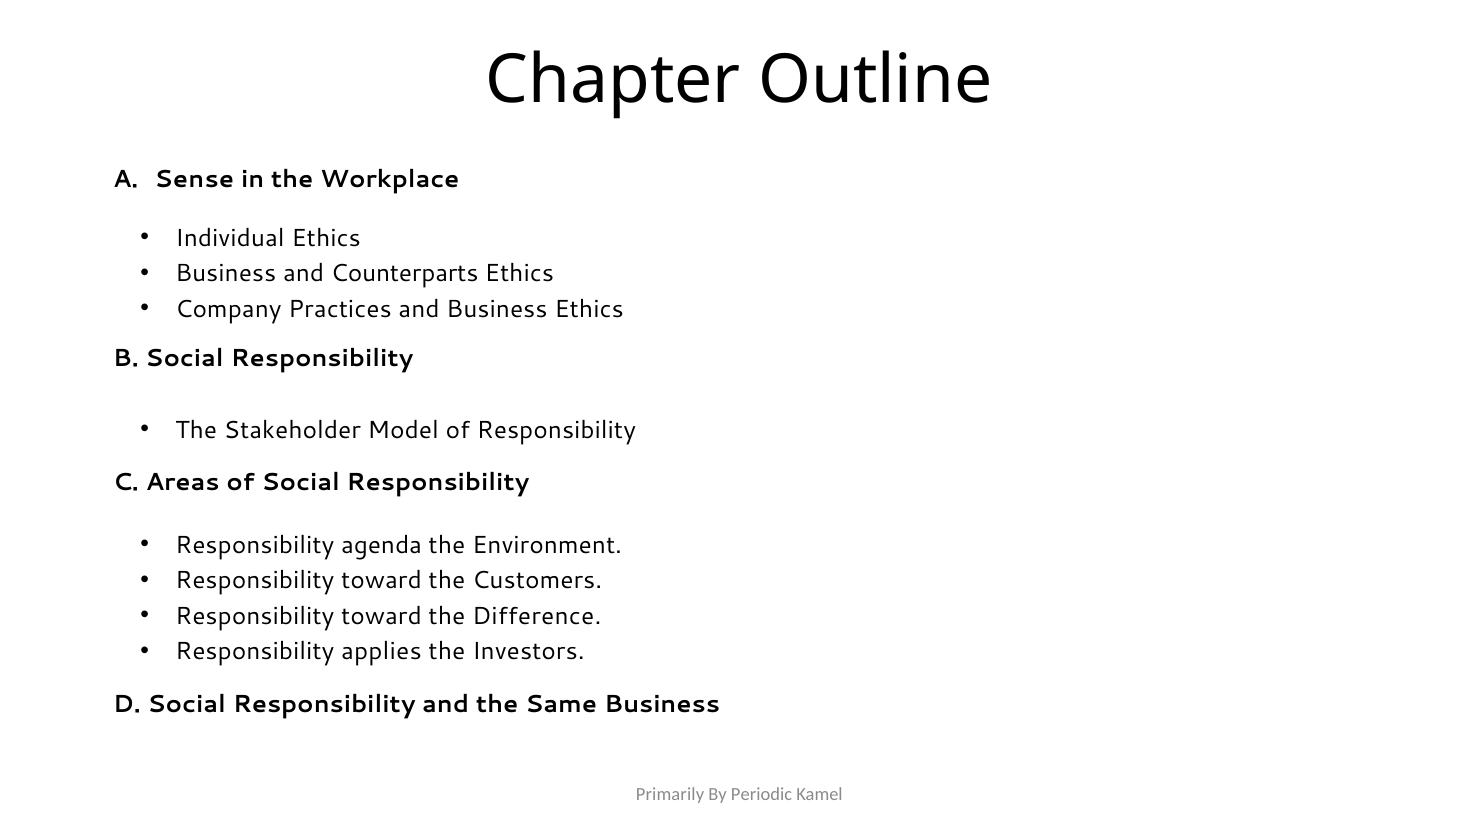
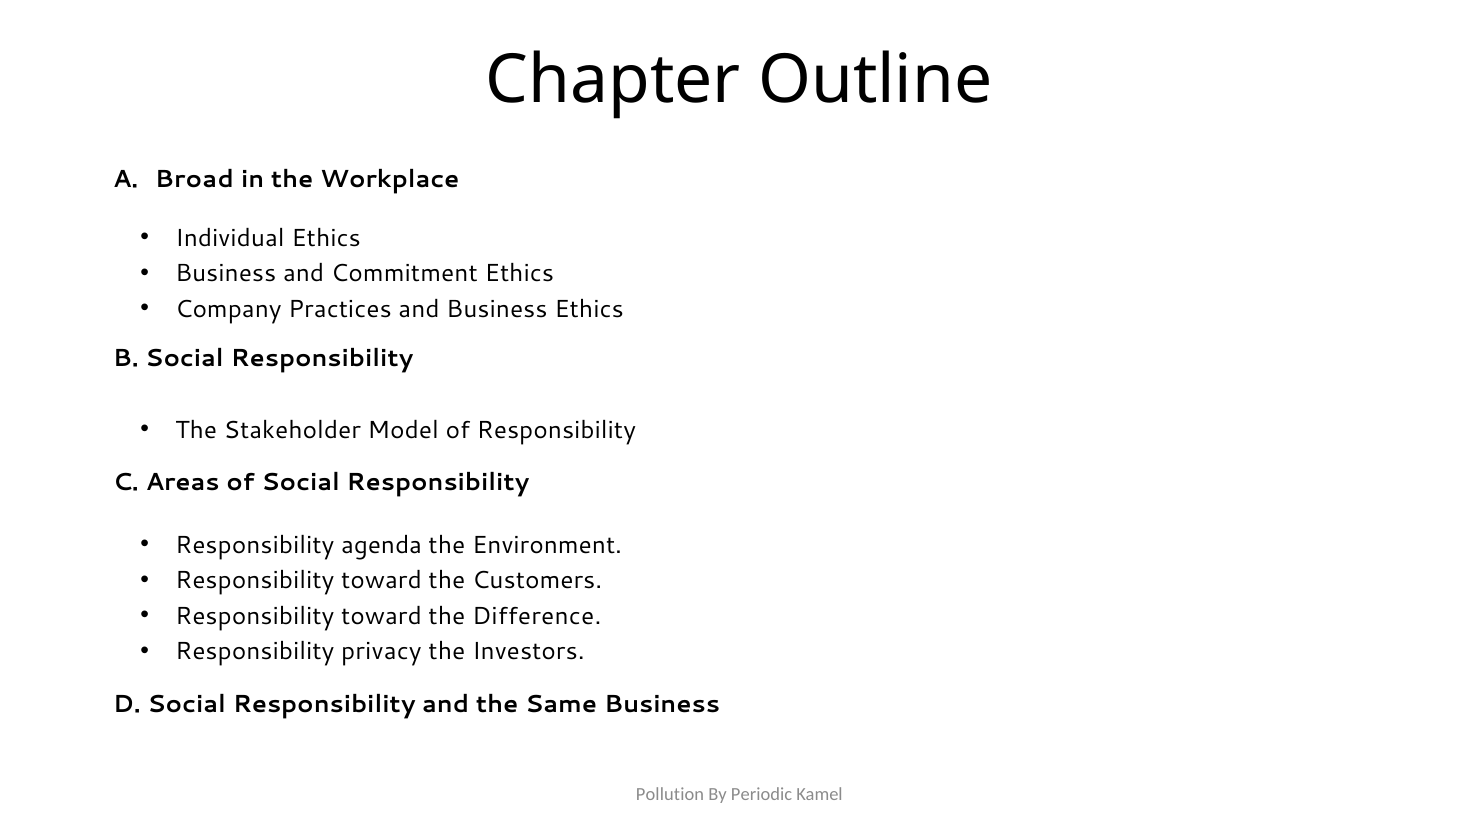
Sense: Sense -> Broad
Counterparts: Counterparts -> Commitment
applies: applies -> privacy
Primarily: Primarily -> Pollution
